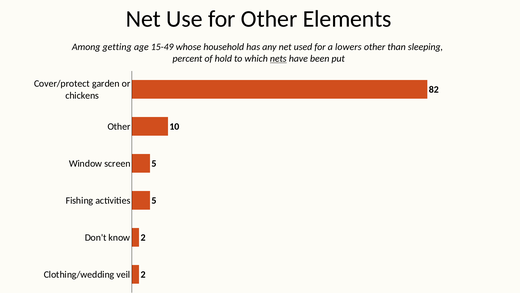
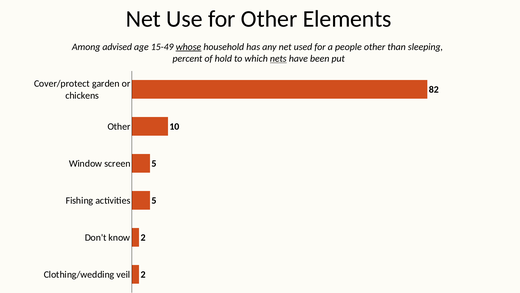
getting: getting -> advised
whose underline: none -> present
lowers: lowers -> people
